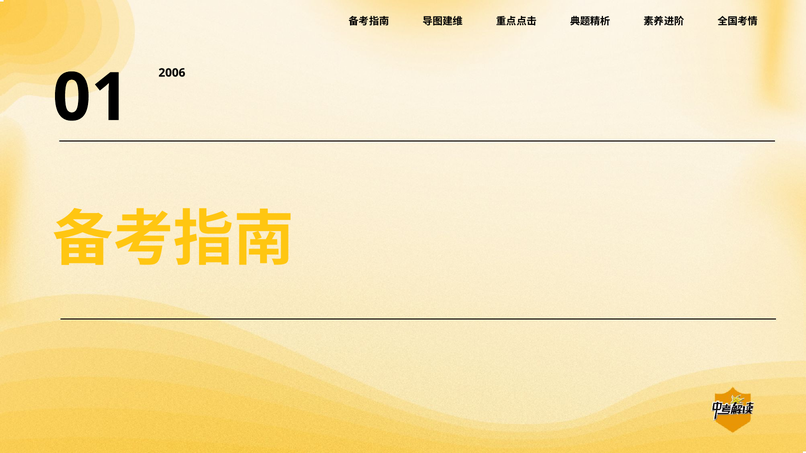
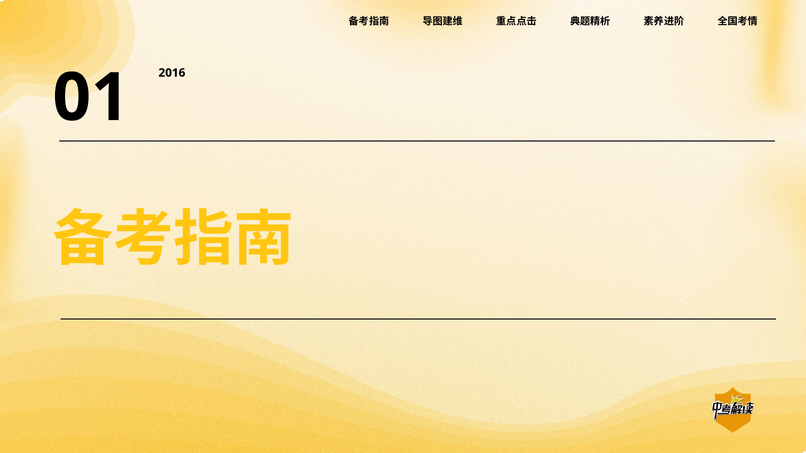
2006: 2006 -> 2016
